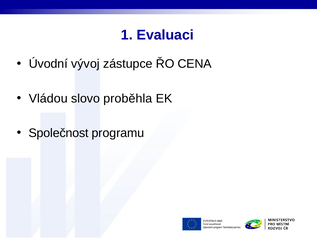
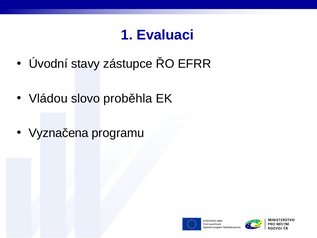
vývoj: vývoj -> stavy
CENA: CENA -> EFRR
Společnost: Společnost -> Vyznačena
